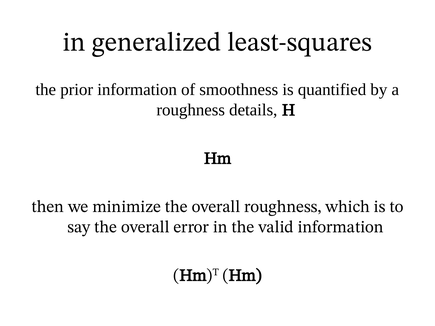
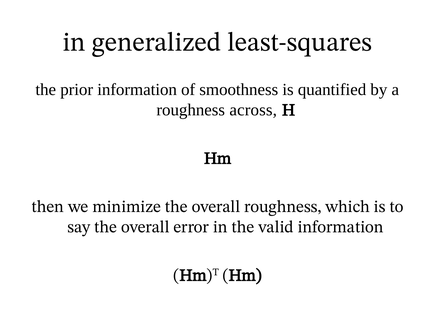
details: details -> across
